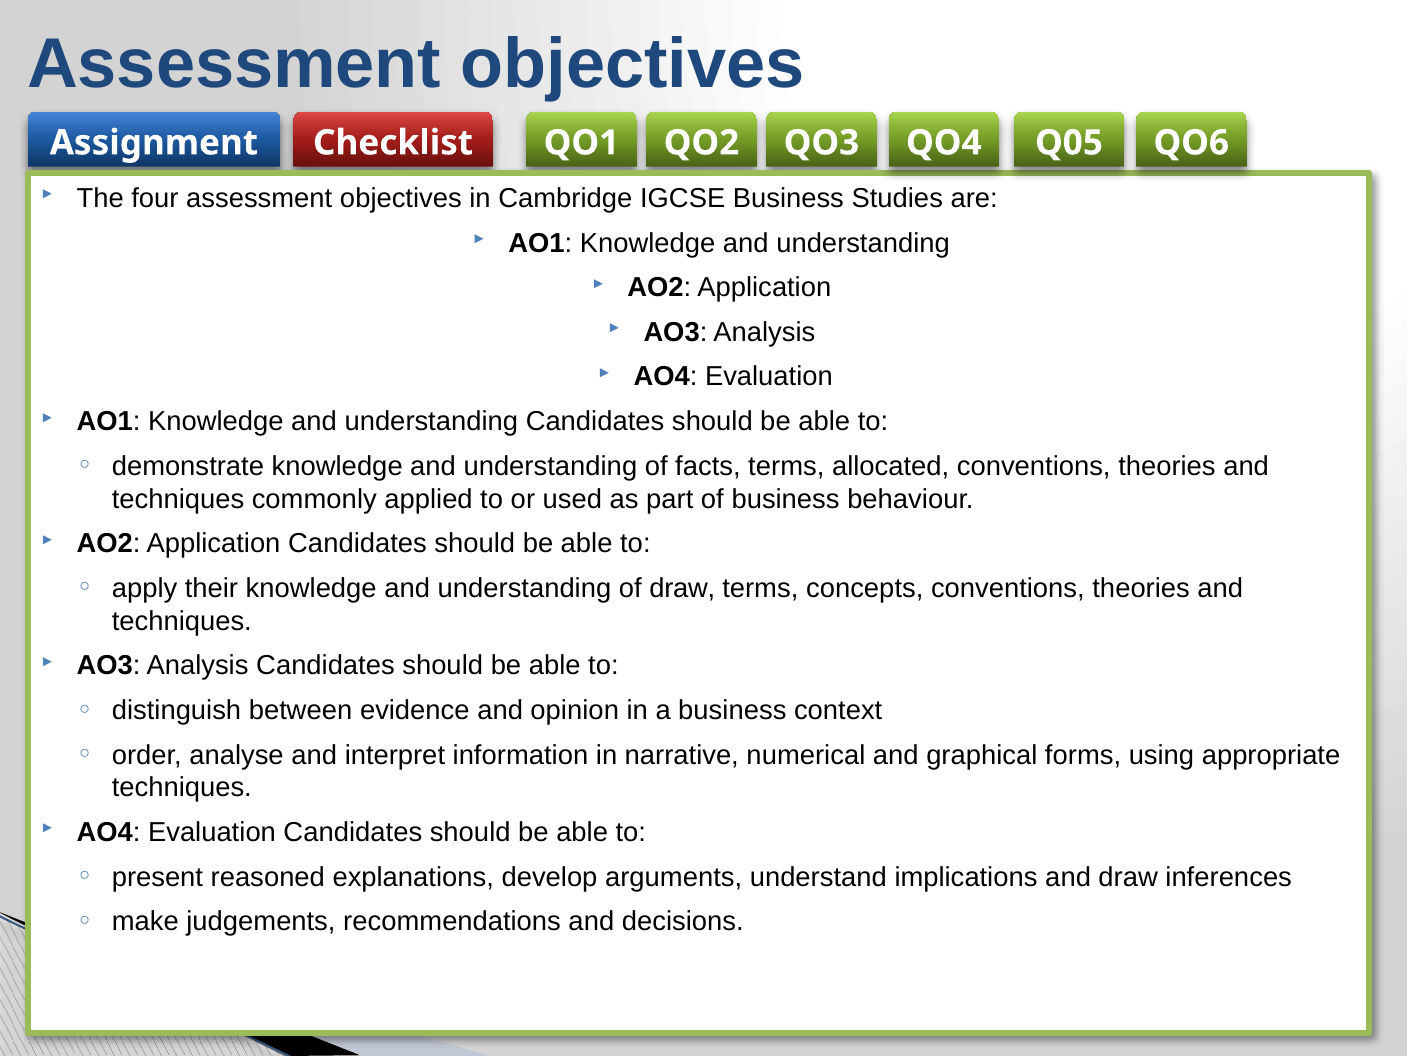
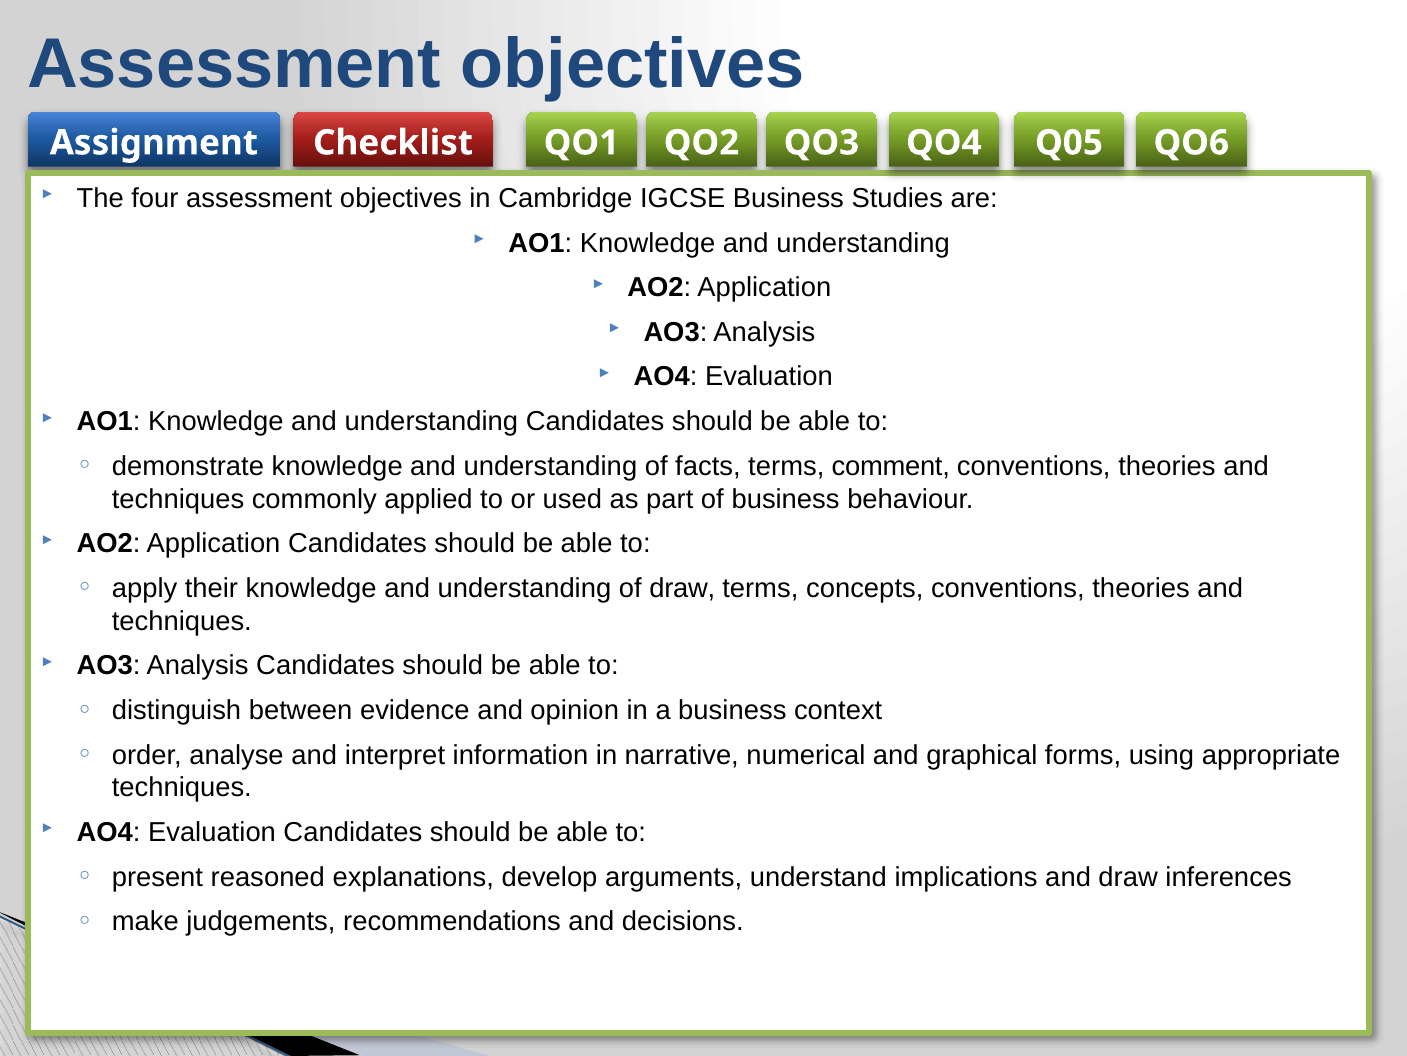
allocated: allocated -> comment
